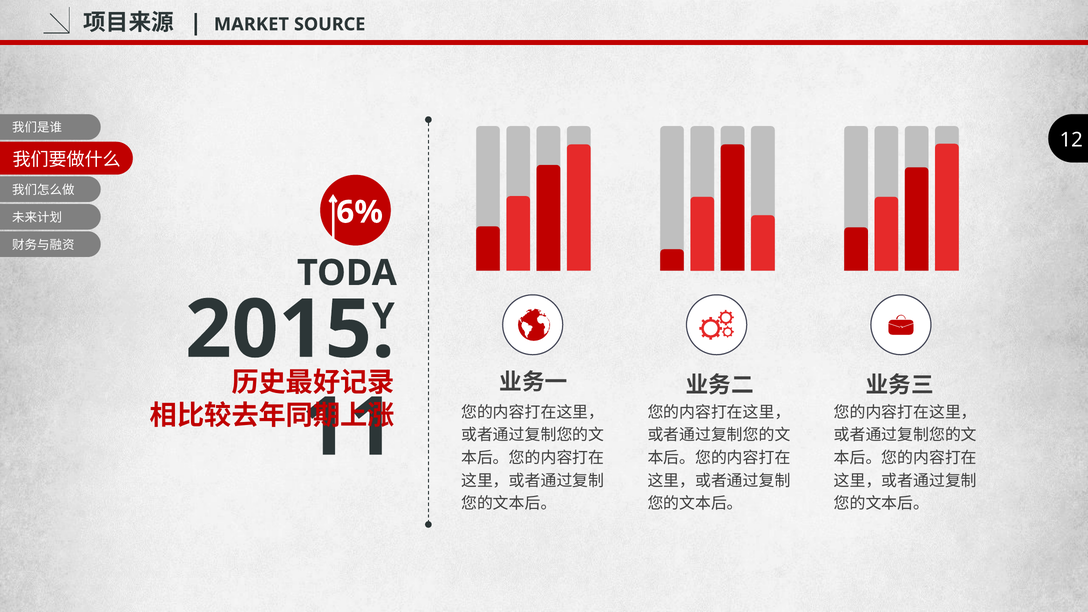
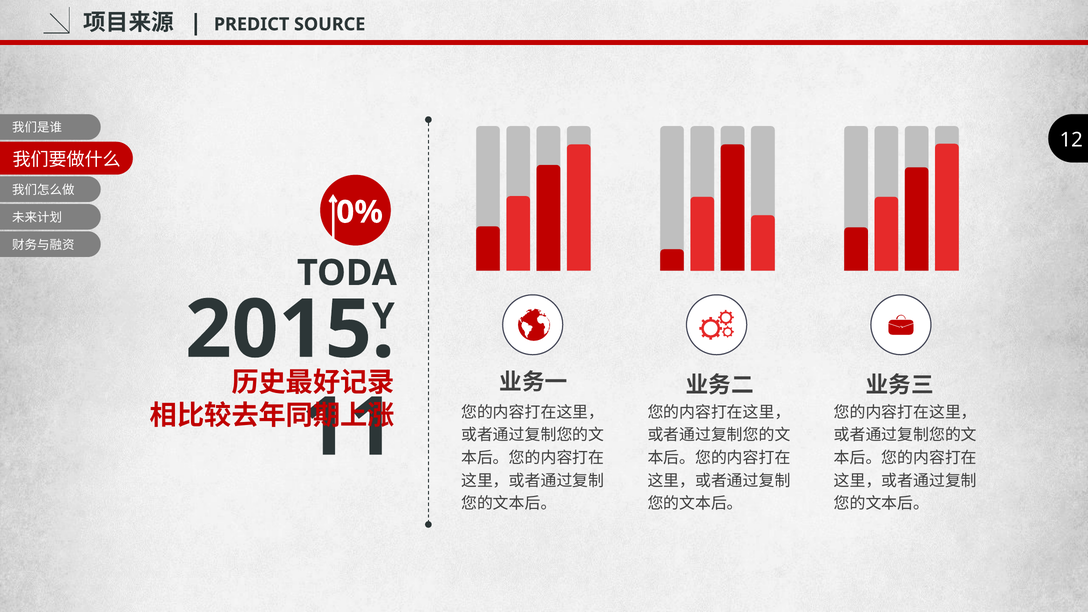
MARKET: MARKET -> PREDICT
6%: 6% -> 0%
